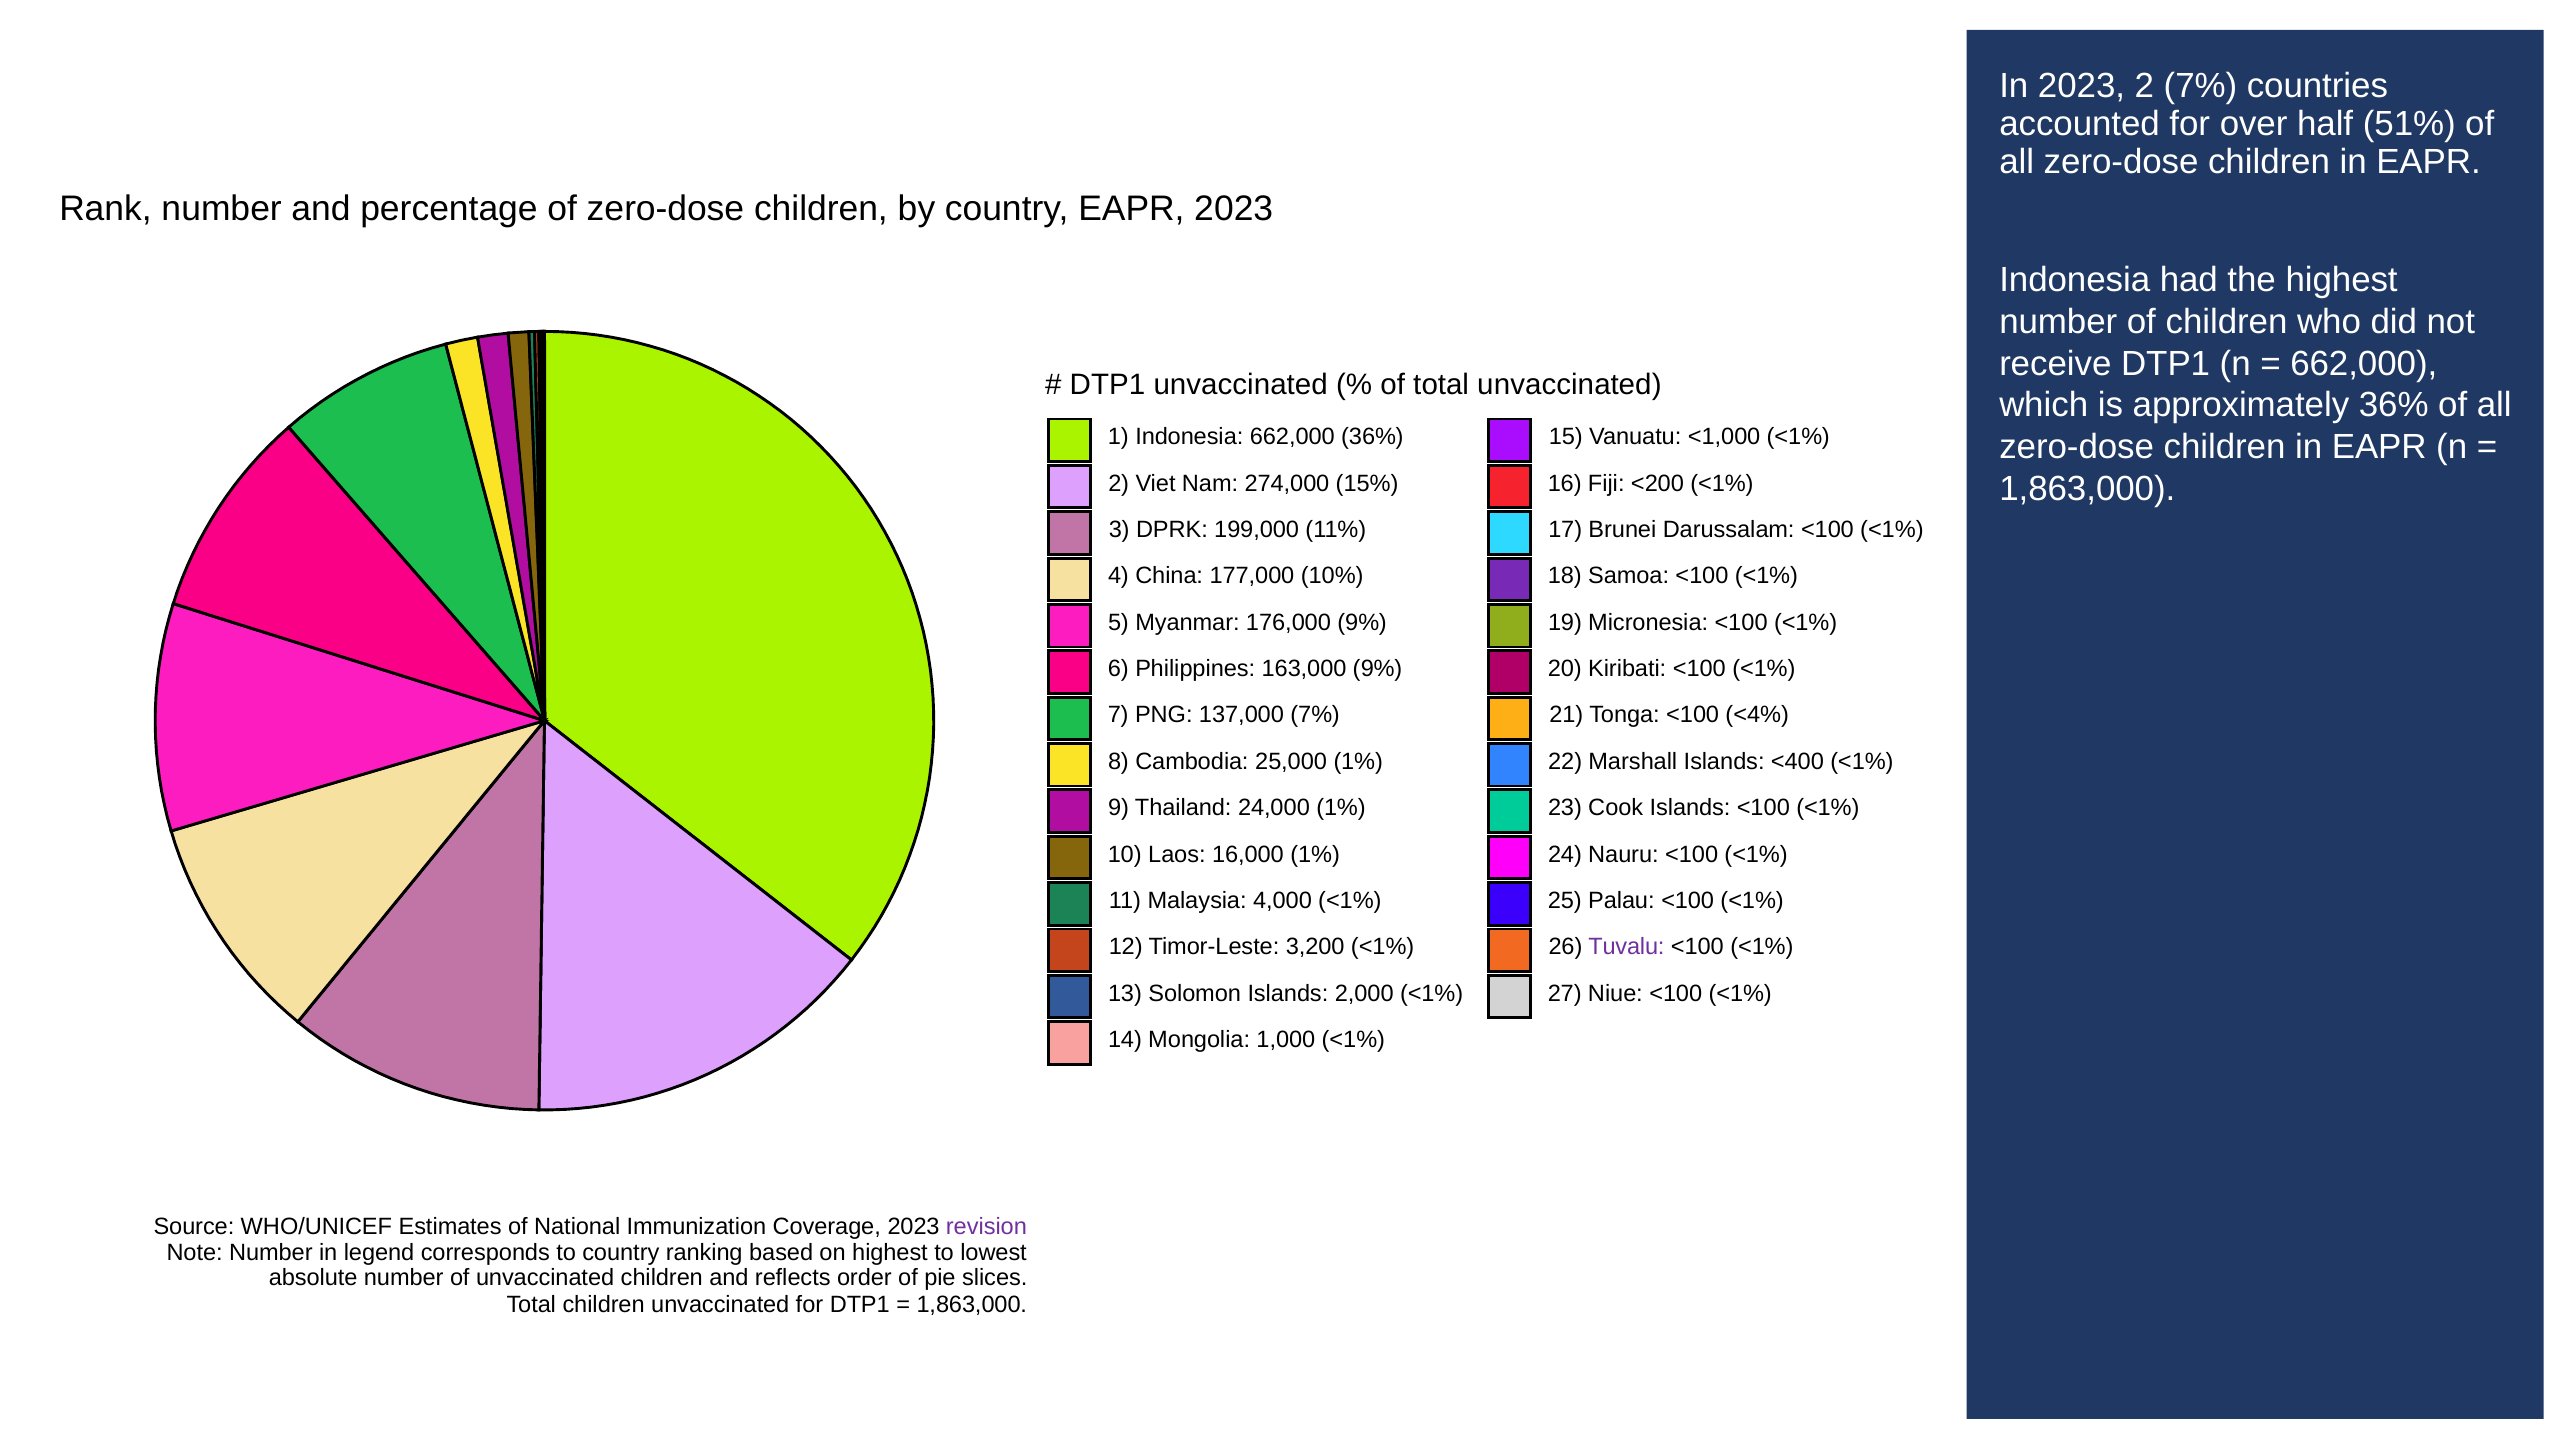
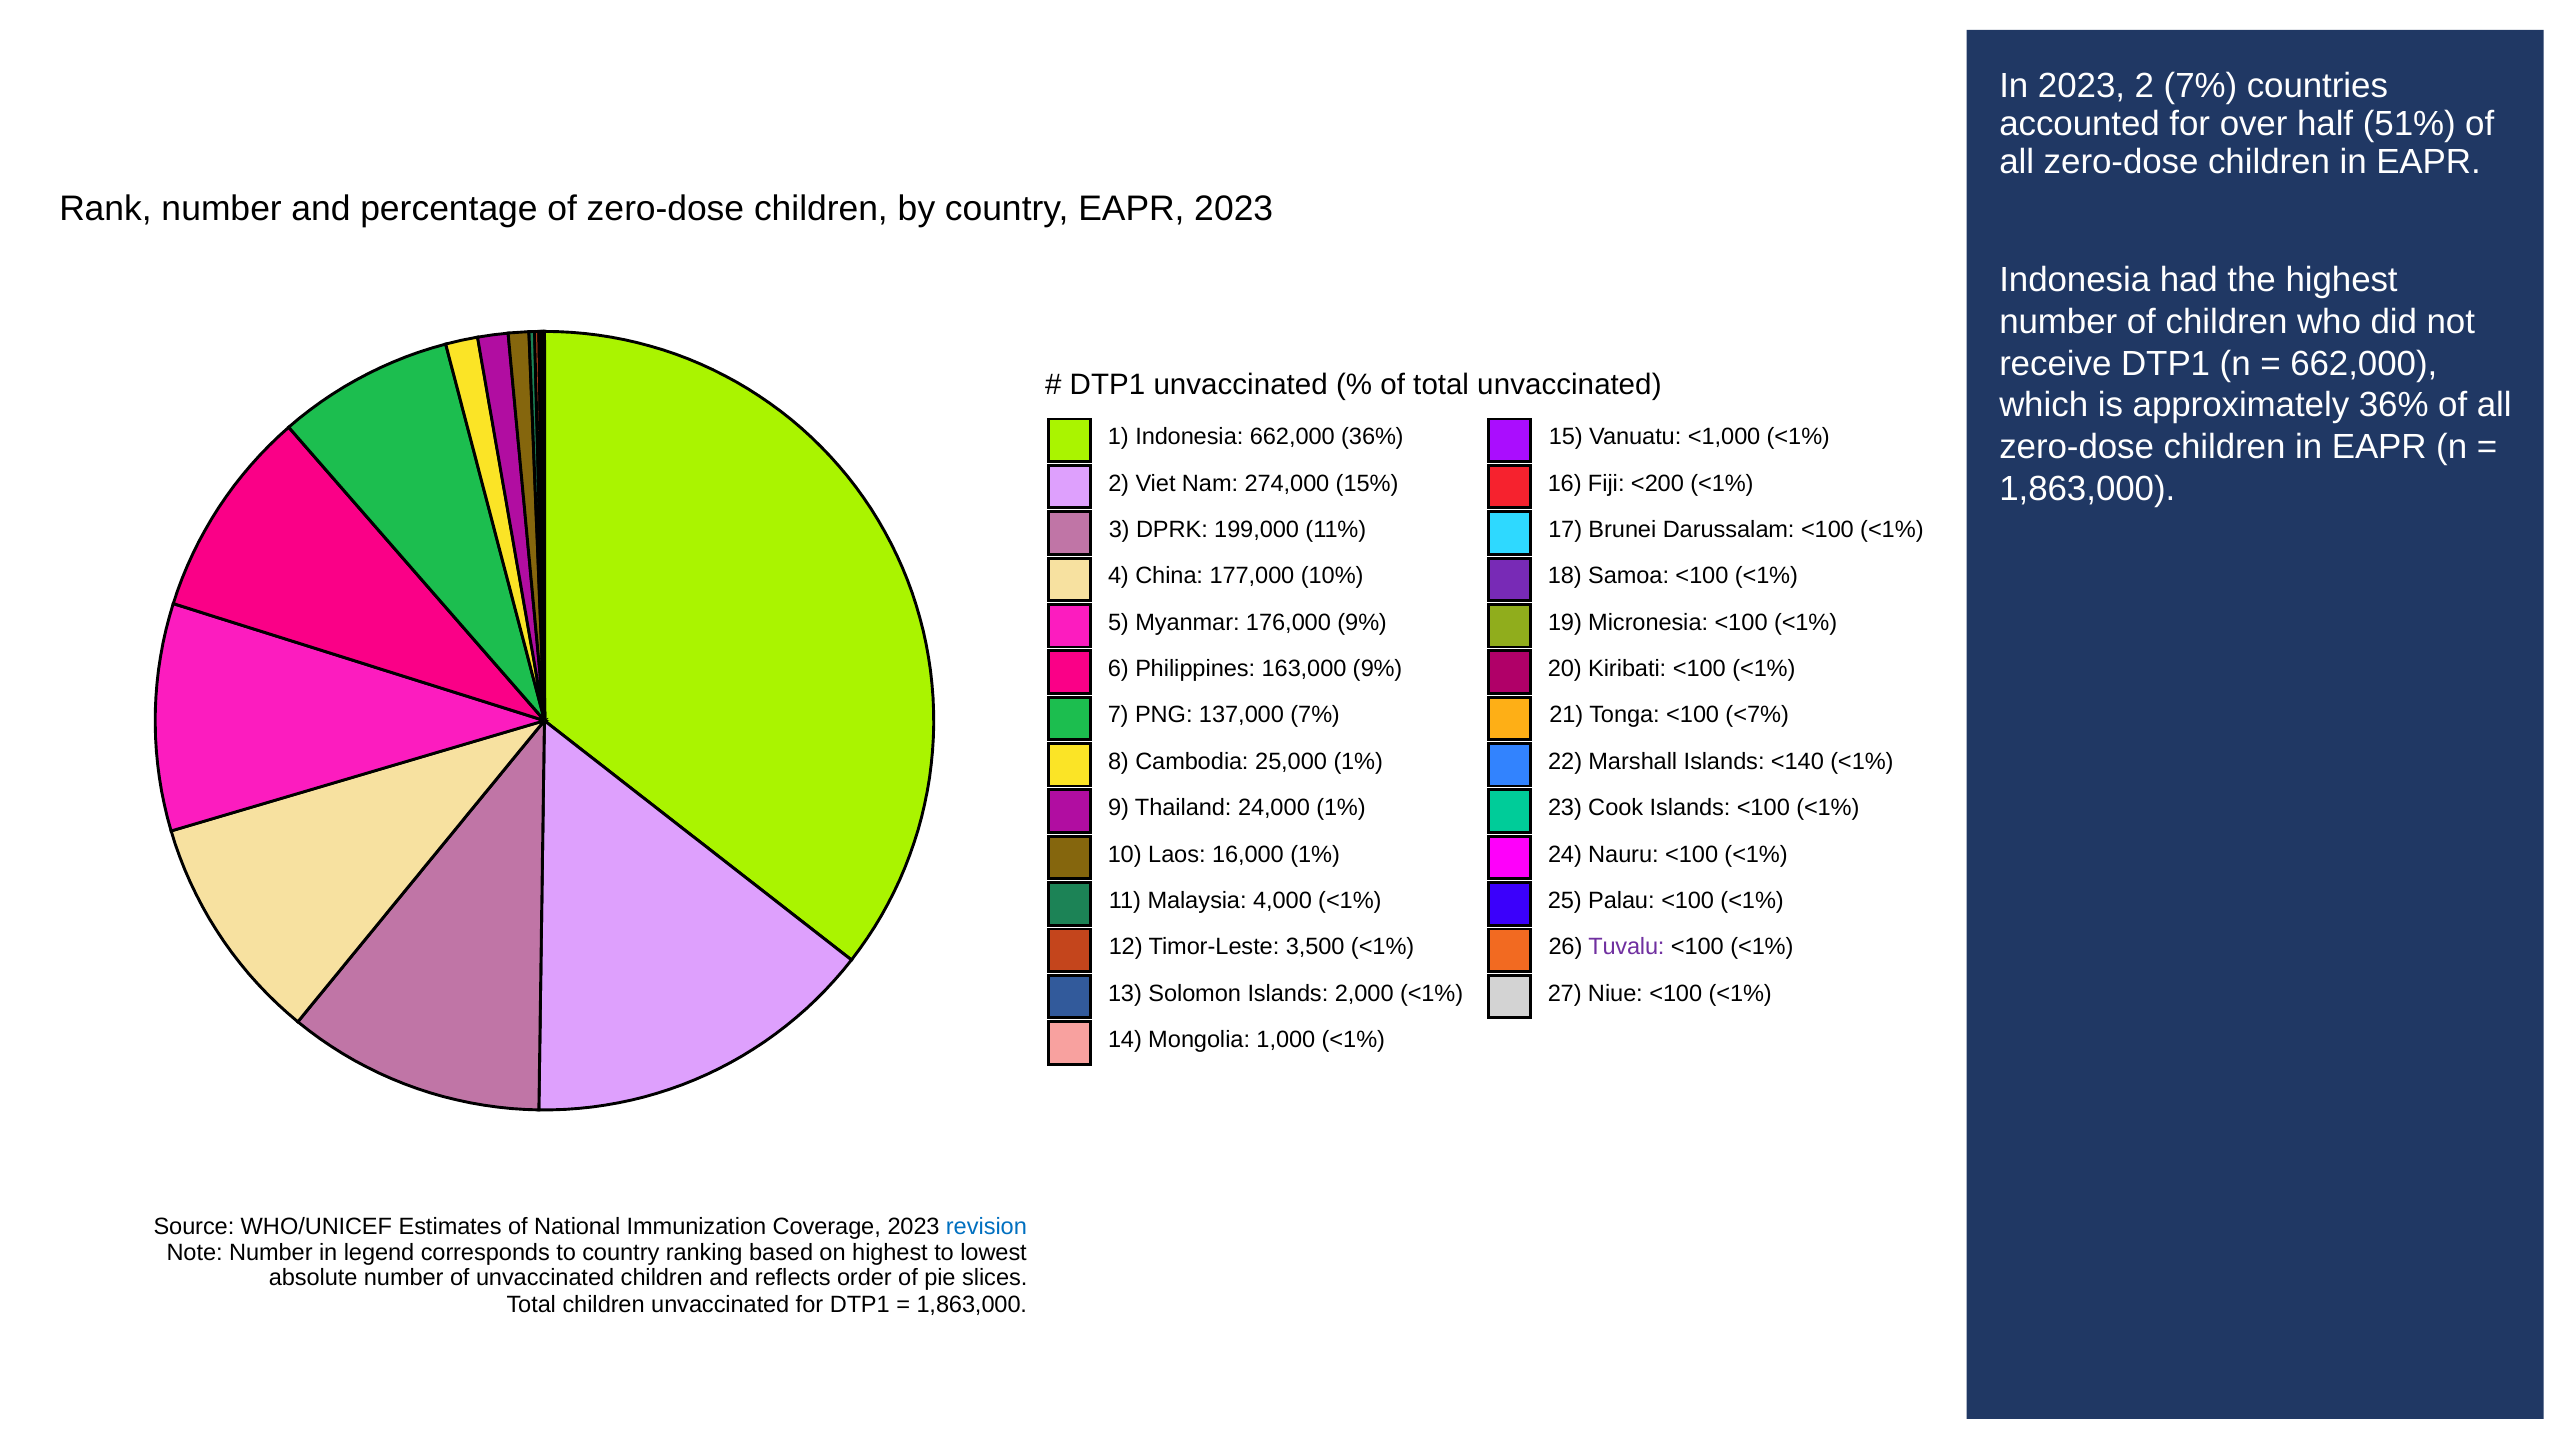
<4%: <4% -> <7%
<400: <400 -> <140
3,200: 3,200 -> 3,500
revision at (986, 1227) colour: purple -> blue
